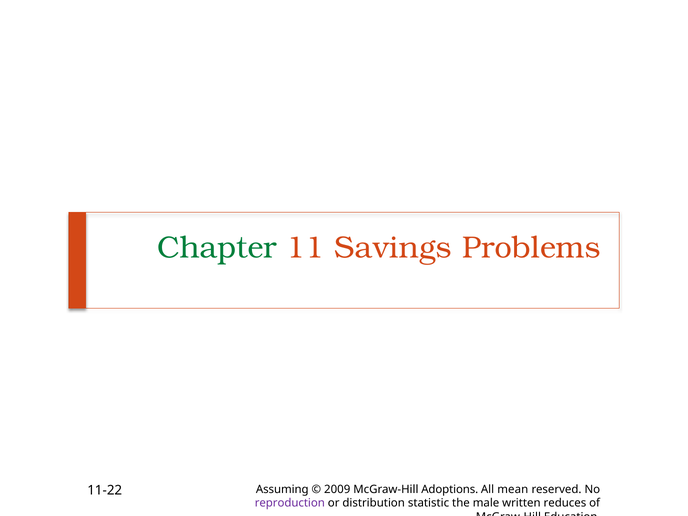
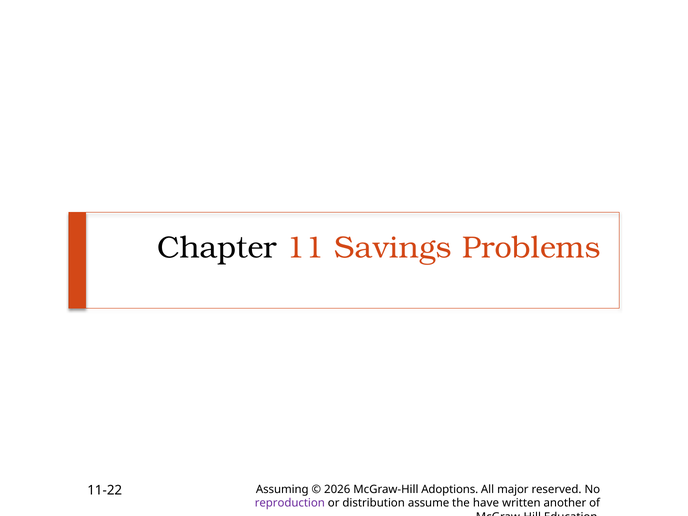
Chapter colour: green -> black
2009: 2009 -> 2026
mean: mean -> major
statistic: statistic -> assume
male: male -> have
reduces: reduces -> another
